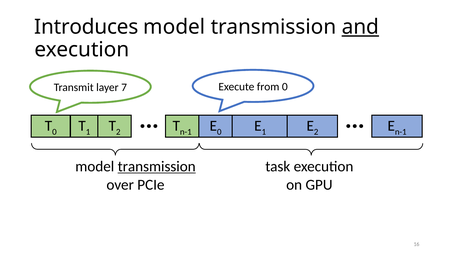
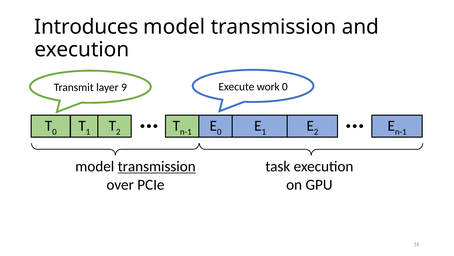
and underline: present -> none
7: 7 -> 9
from: from -> work
